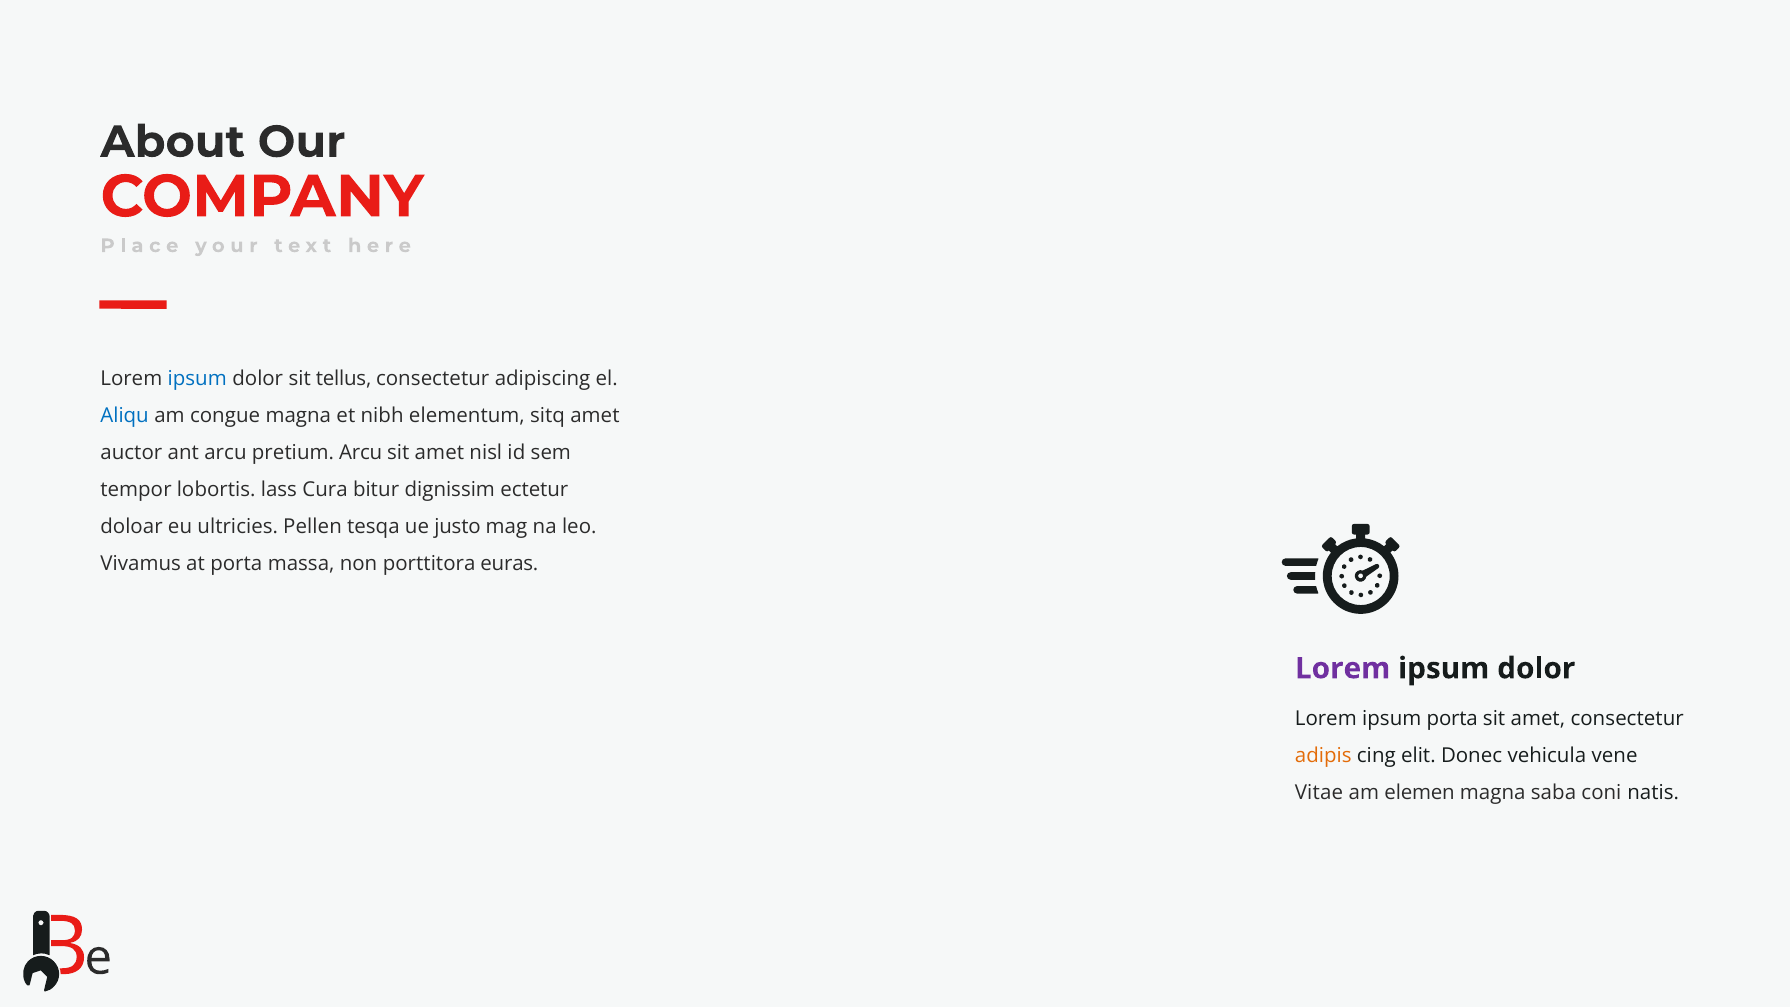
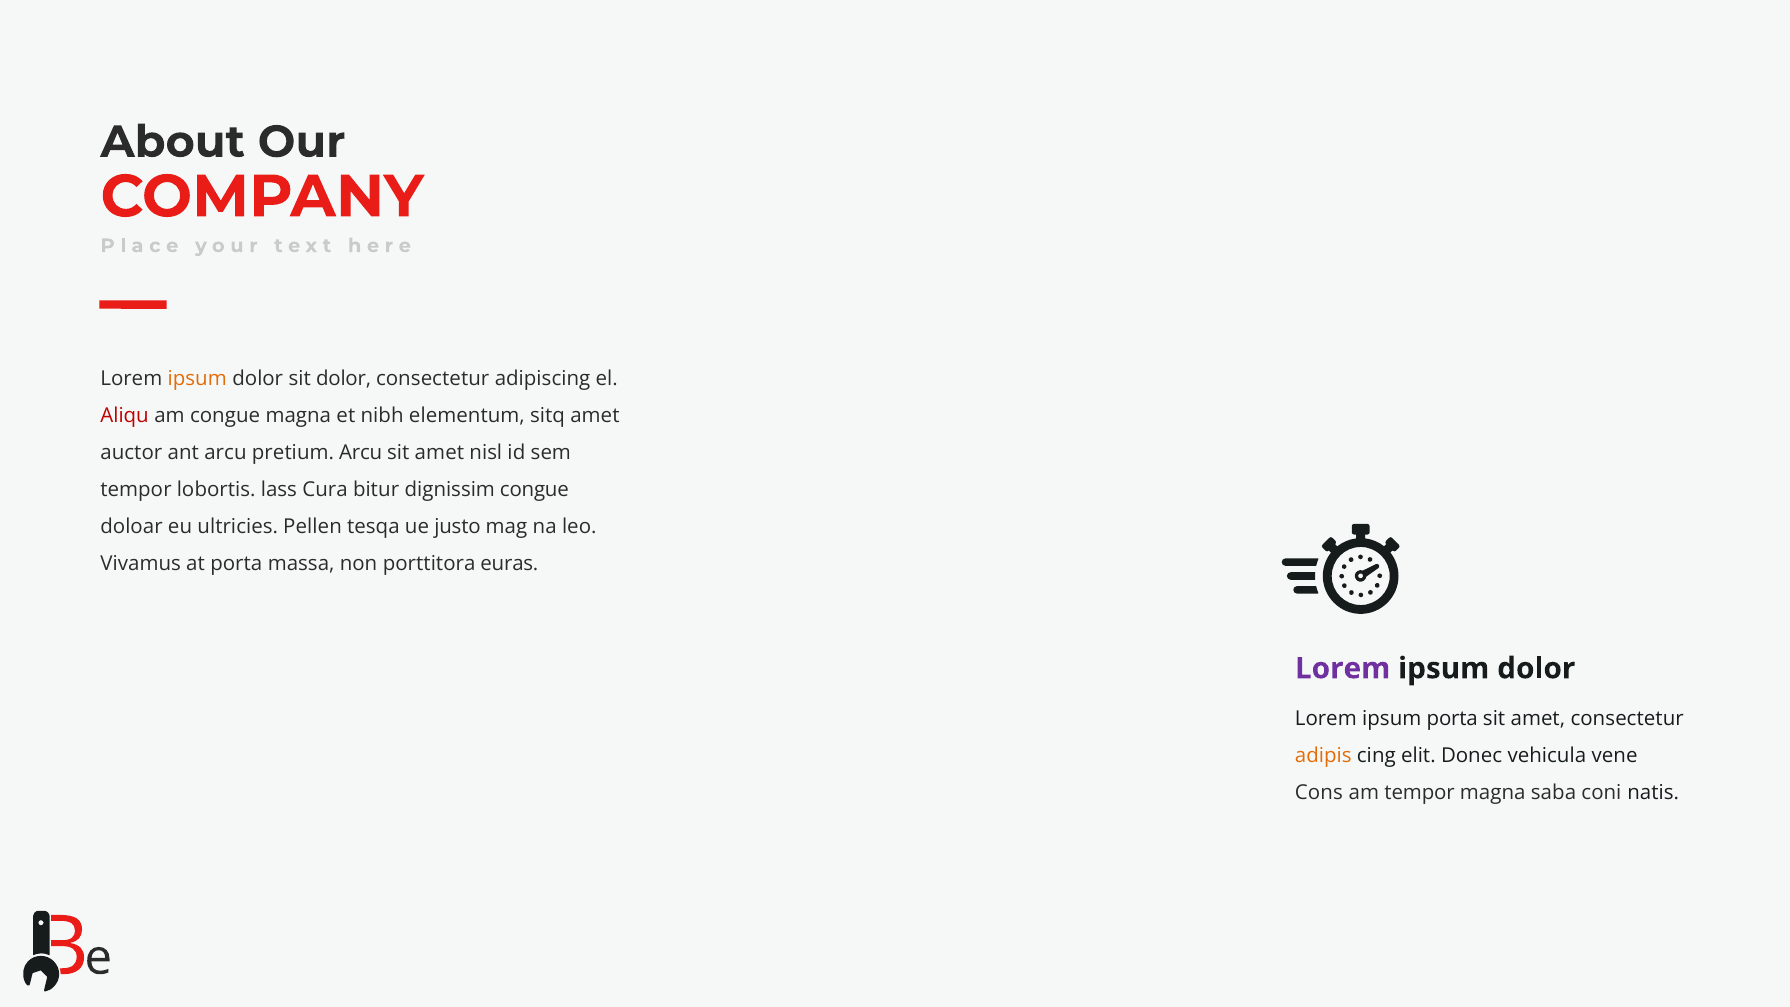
ipsum at (197, 378) colour: blue -> orange
sit tellus: tellus -> dolor
Aliqu colour: blue -> red
dignissim ectetur: ectetur -> congue
Vitae: Vitae -> Cons
am elemen: elemen -> tempor
